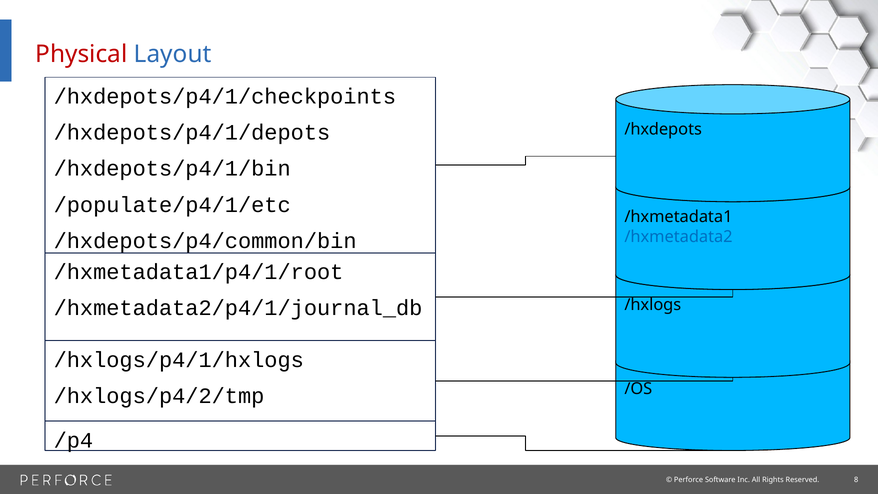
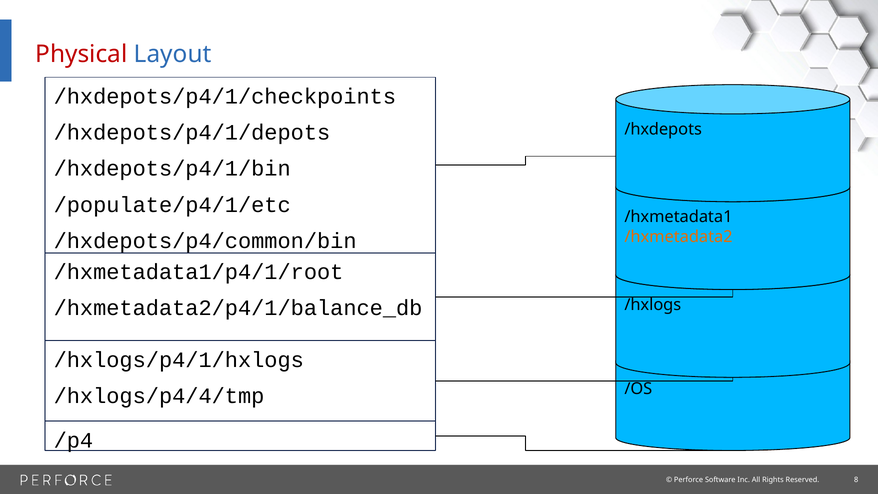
/hxmetadata2 colour: blue -> orange
/hxmetadata2/p4/1/journal_db: /hxmetadata2/p4/1/journal_db -> /hxmetadata2/p4/1/balance_db
/hxlogs/p4/2/tmp: /hxlogs/p4/2/tmp -> /hxlogs/p4/4/tmp
